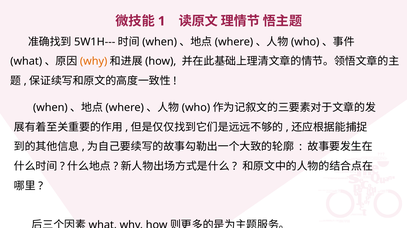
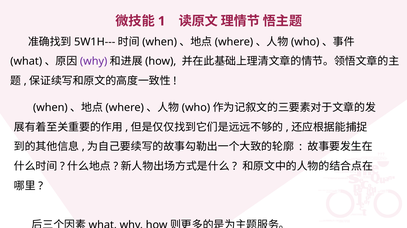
why at (94, 61) colour: orange -> purple
